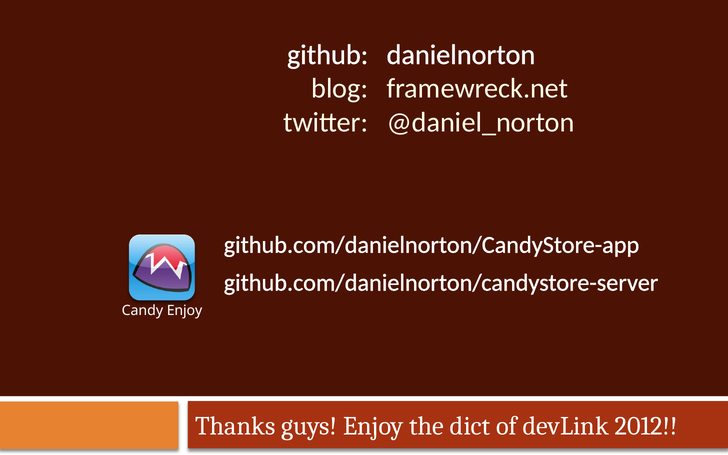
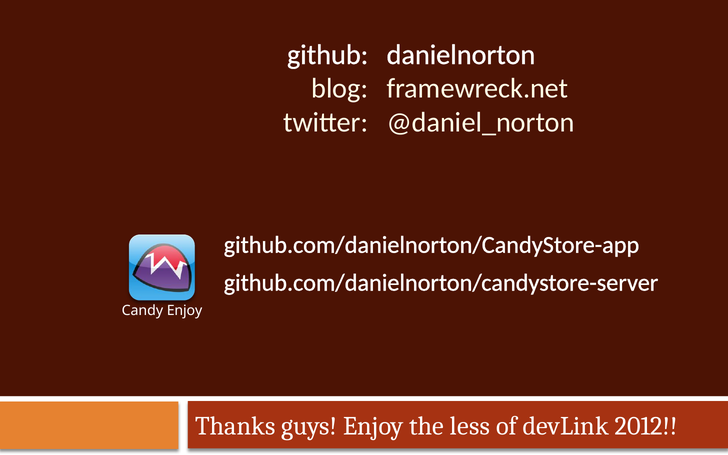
dict: dict -> less
